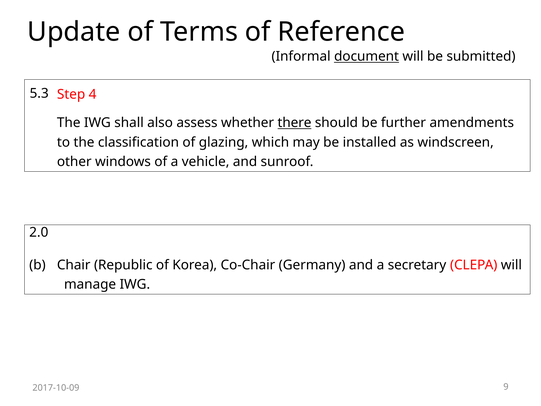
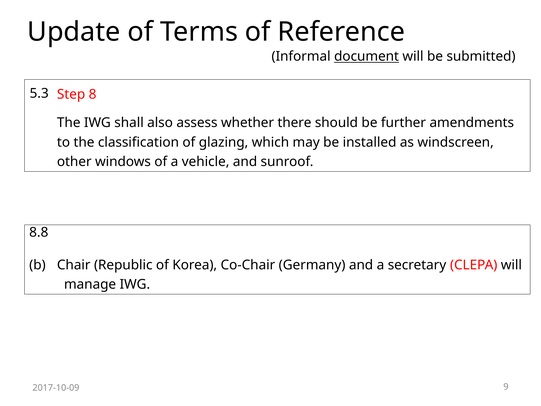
4: 4 -> 8
there underline: present -> none
2.0: 2.0 -> 8.8
